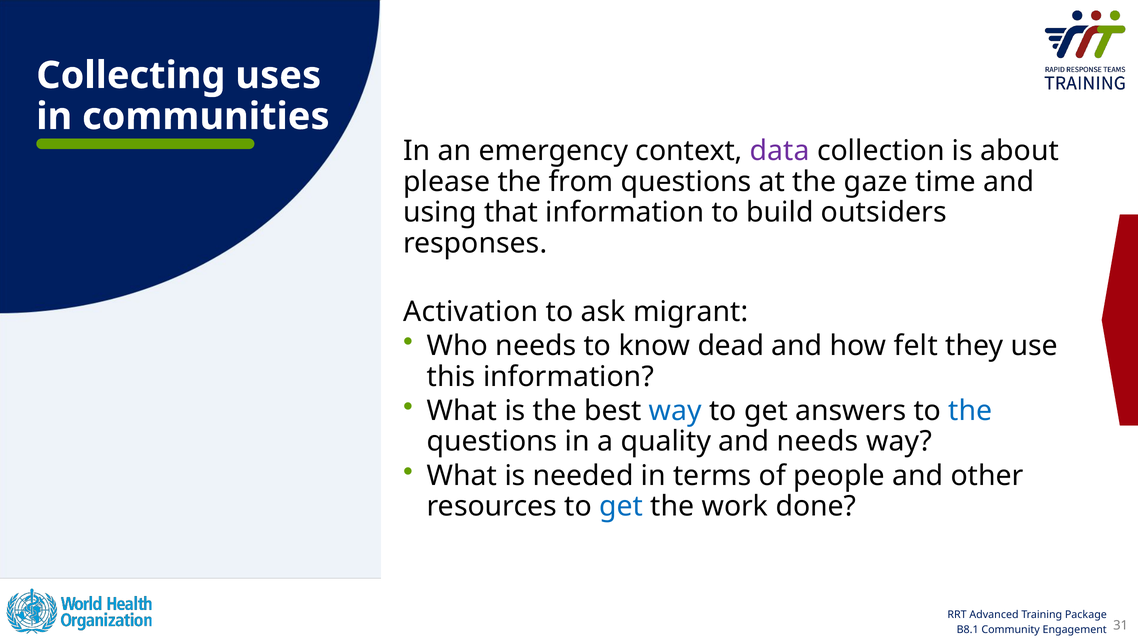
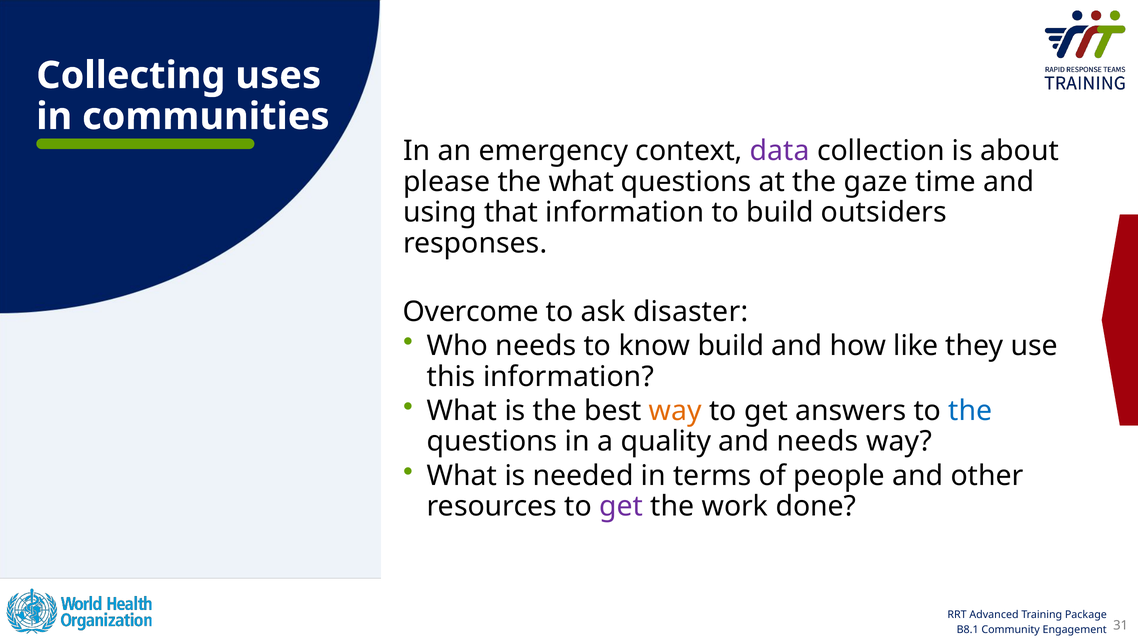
the from: from -> what
Activation: Activation -> Overcome
migrant: migrant -> disaster
know dead: dead -> build
felt: felt -> like
way at (675, 411) colour: blue -> orange
get at (621, 507) colour: blue -> purple
